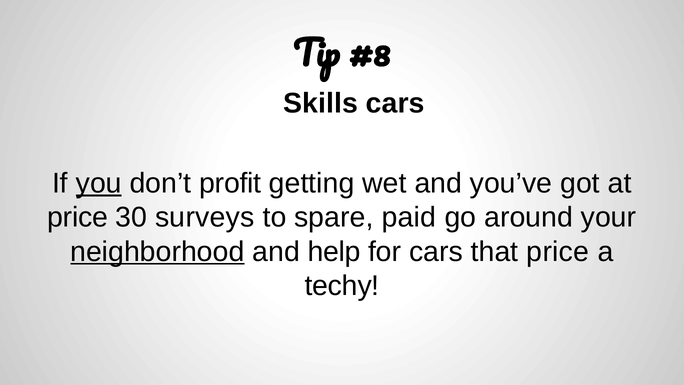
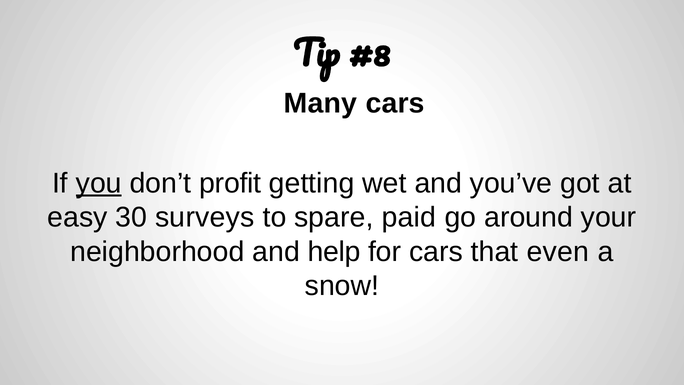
Skills: Skills -> Many
price at (78, 217): price -> easy
neighborhood underline: present -> none
that price: price -> even
techy: techy -> snow
